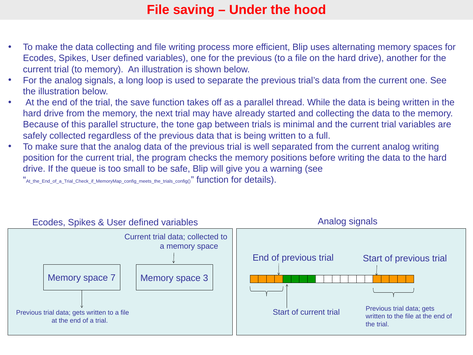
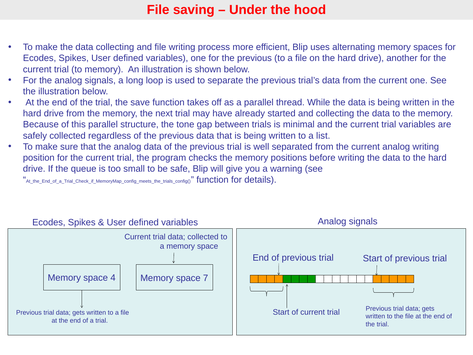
full: full -> list
7: 7 -> 4
3: 3 -> 7
